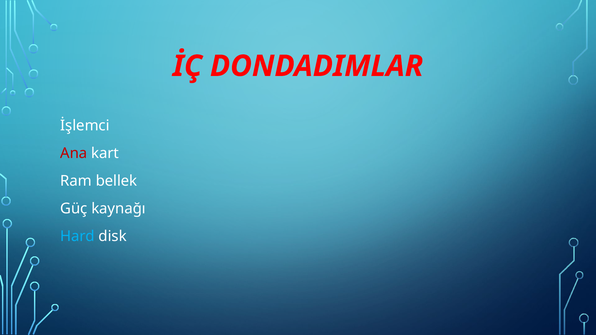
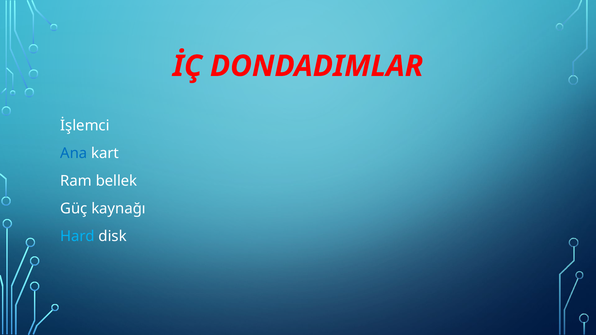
Ana colour: red -> blue
